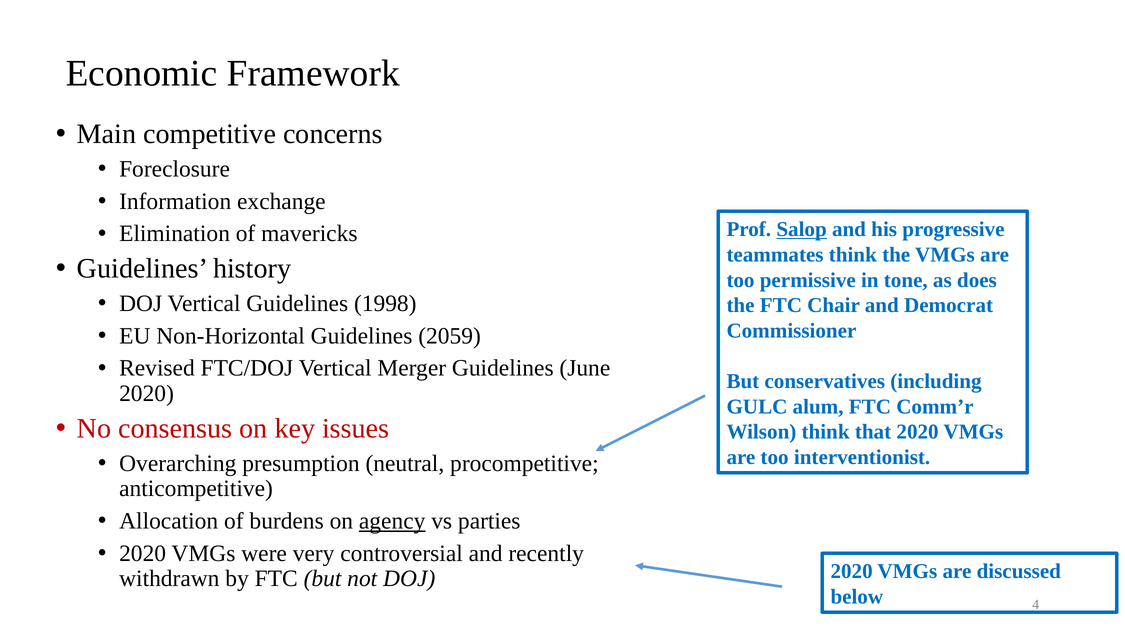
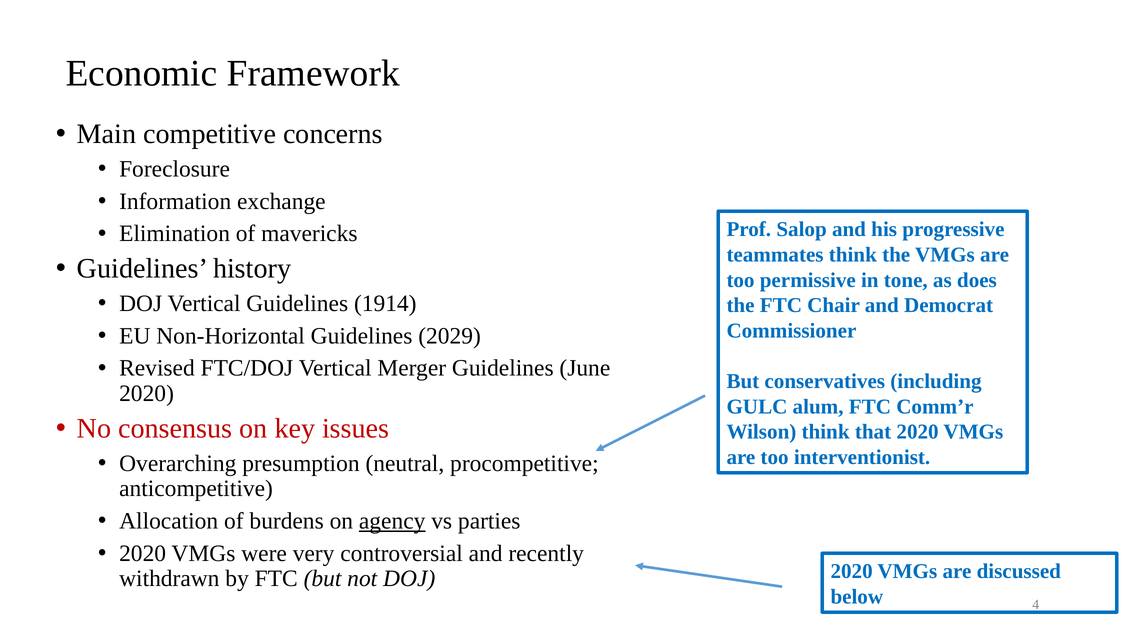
Salop underline: present -> none
1998: 1998 -> 1914
2059: 2059 -> 2029
